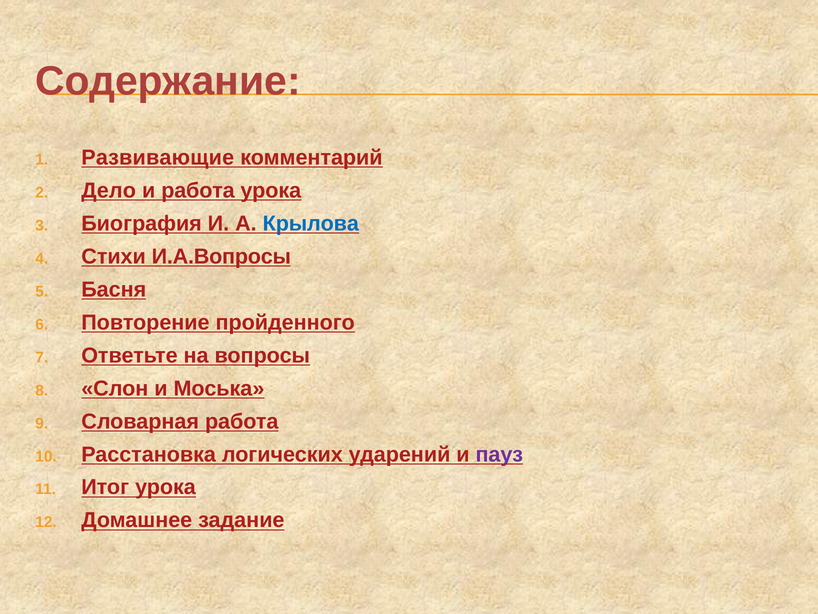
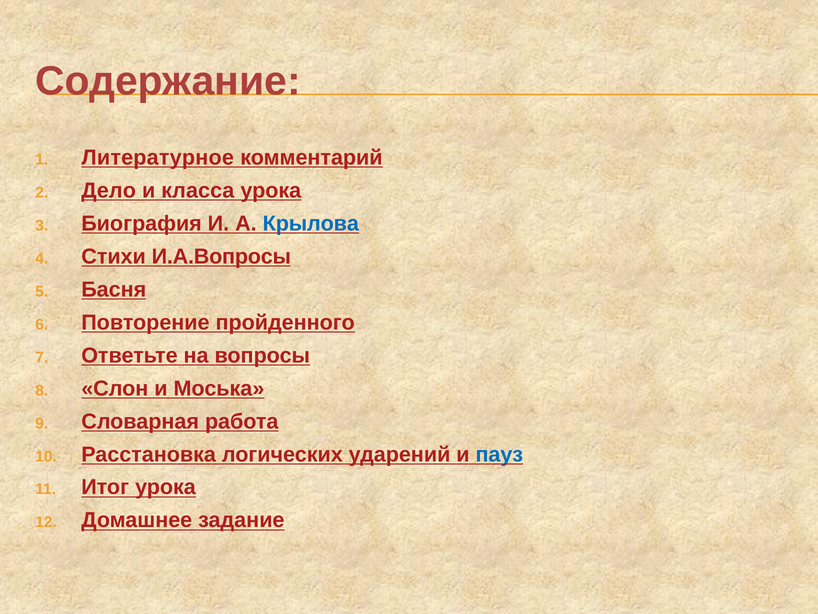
Развивающие: Развивающие -> Литературное
и работа: работа -> класса
пауз colour: purple -> blue
